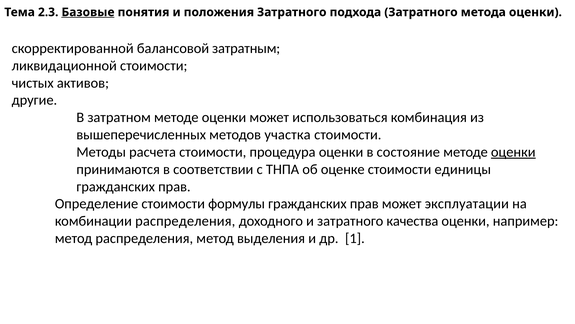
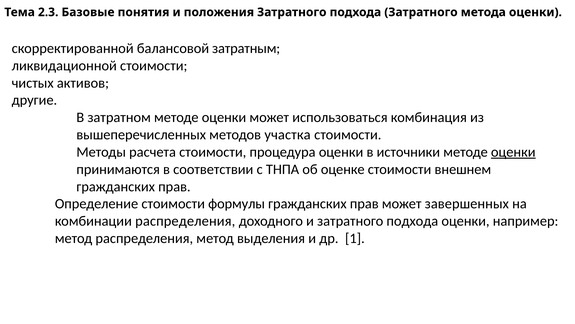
Базовые underline: present -> none
состояние: состояние -> источники
единицы: единицы -> внешнем
эксплуатации: эксплуатации -> завершенных
и затратного качества: качества -> подхода
